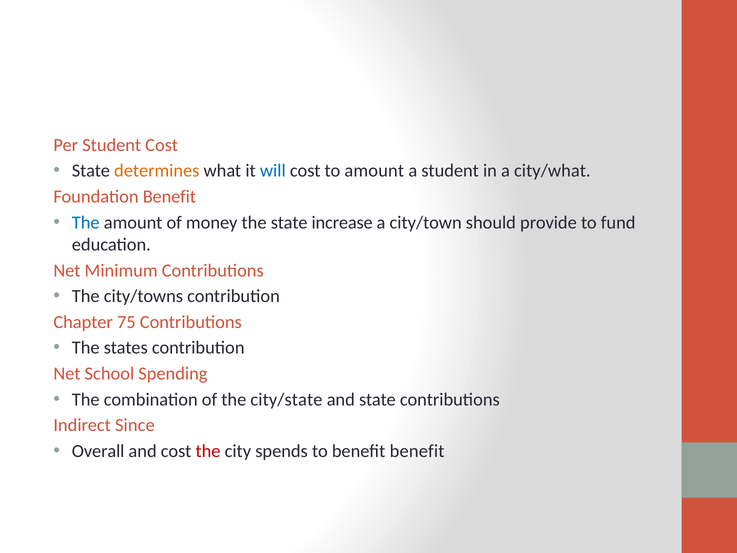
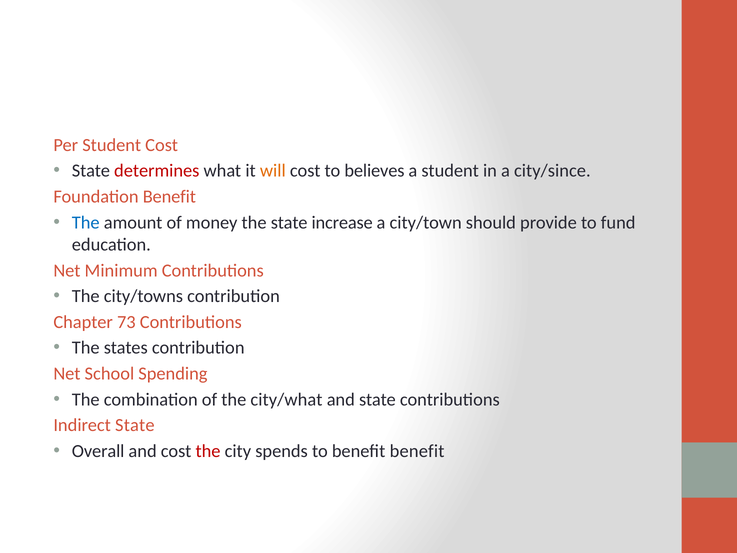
determines colour: orange -> red
will colour: blue -> orange
to amount: amount -> believes
city/what: city/what -> city/since
75: 75 -> 73
city/state: city/state -> city/what
Indirect Since: Since -> State
